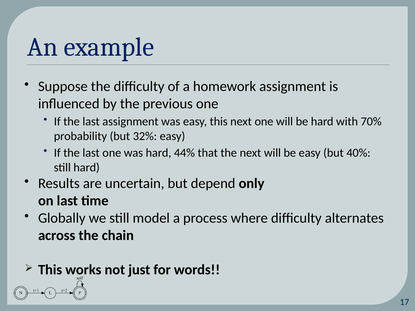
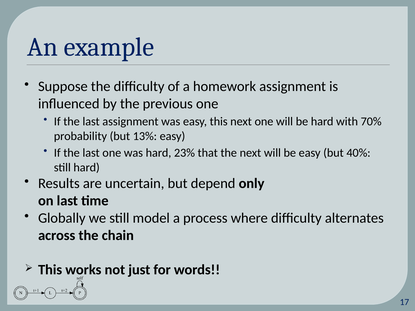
32%: 32% -> 13%
44%: 44% -> 23%
